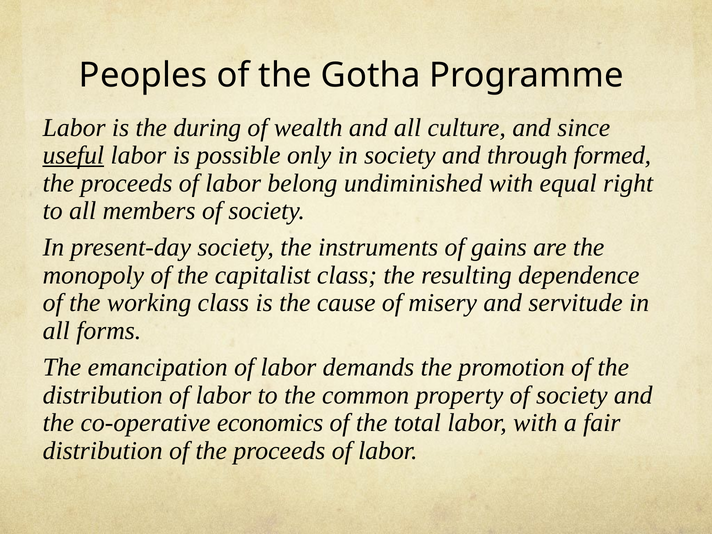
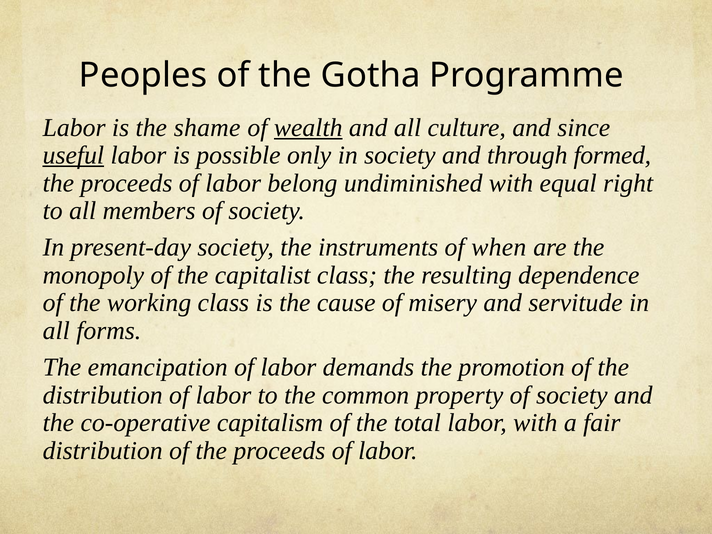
during: during -> shame
wealth underline: none -> present
gains: gains -> when
economics: economics -> capitalism
